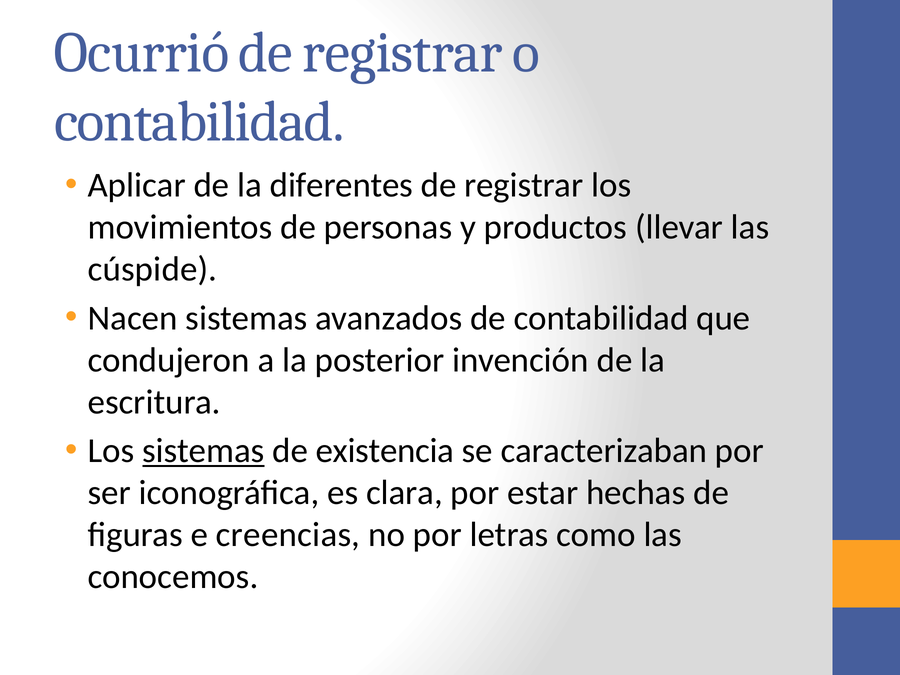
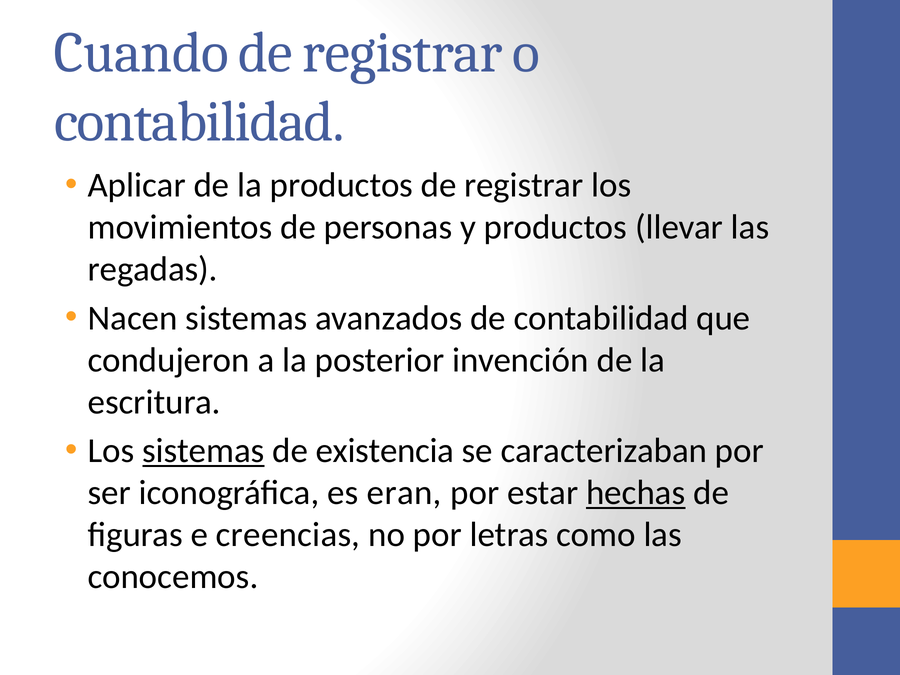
Ocurrió: Ocurrió -> Cuando
la diferentes: diferentes -> productos
cúspide: cúspide -> regadas
clara: clara -> eran
hechas underline: none -> present
